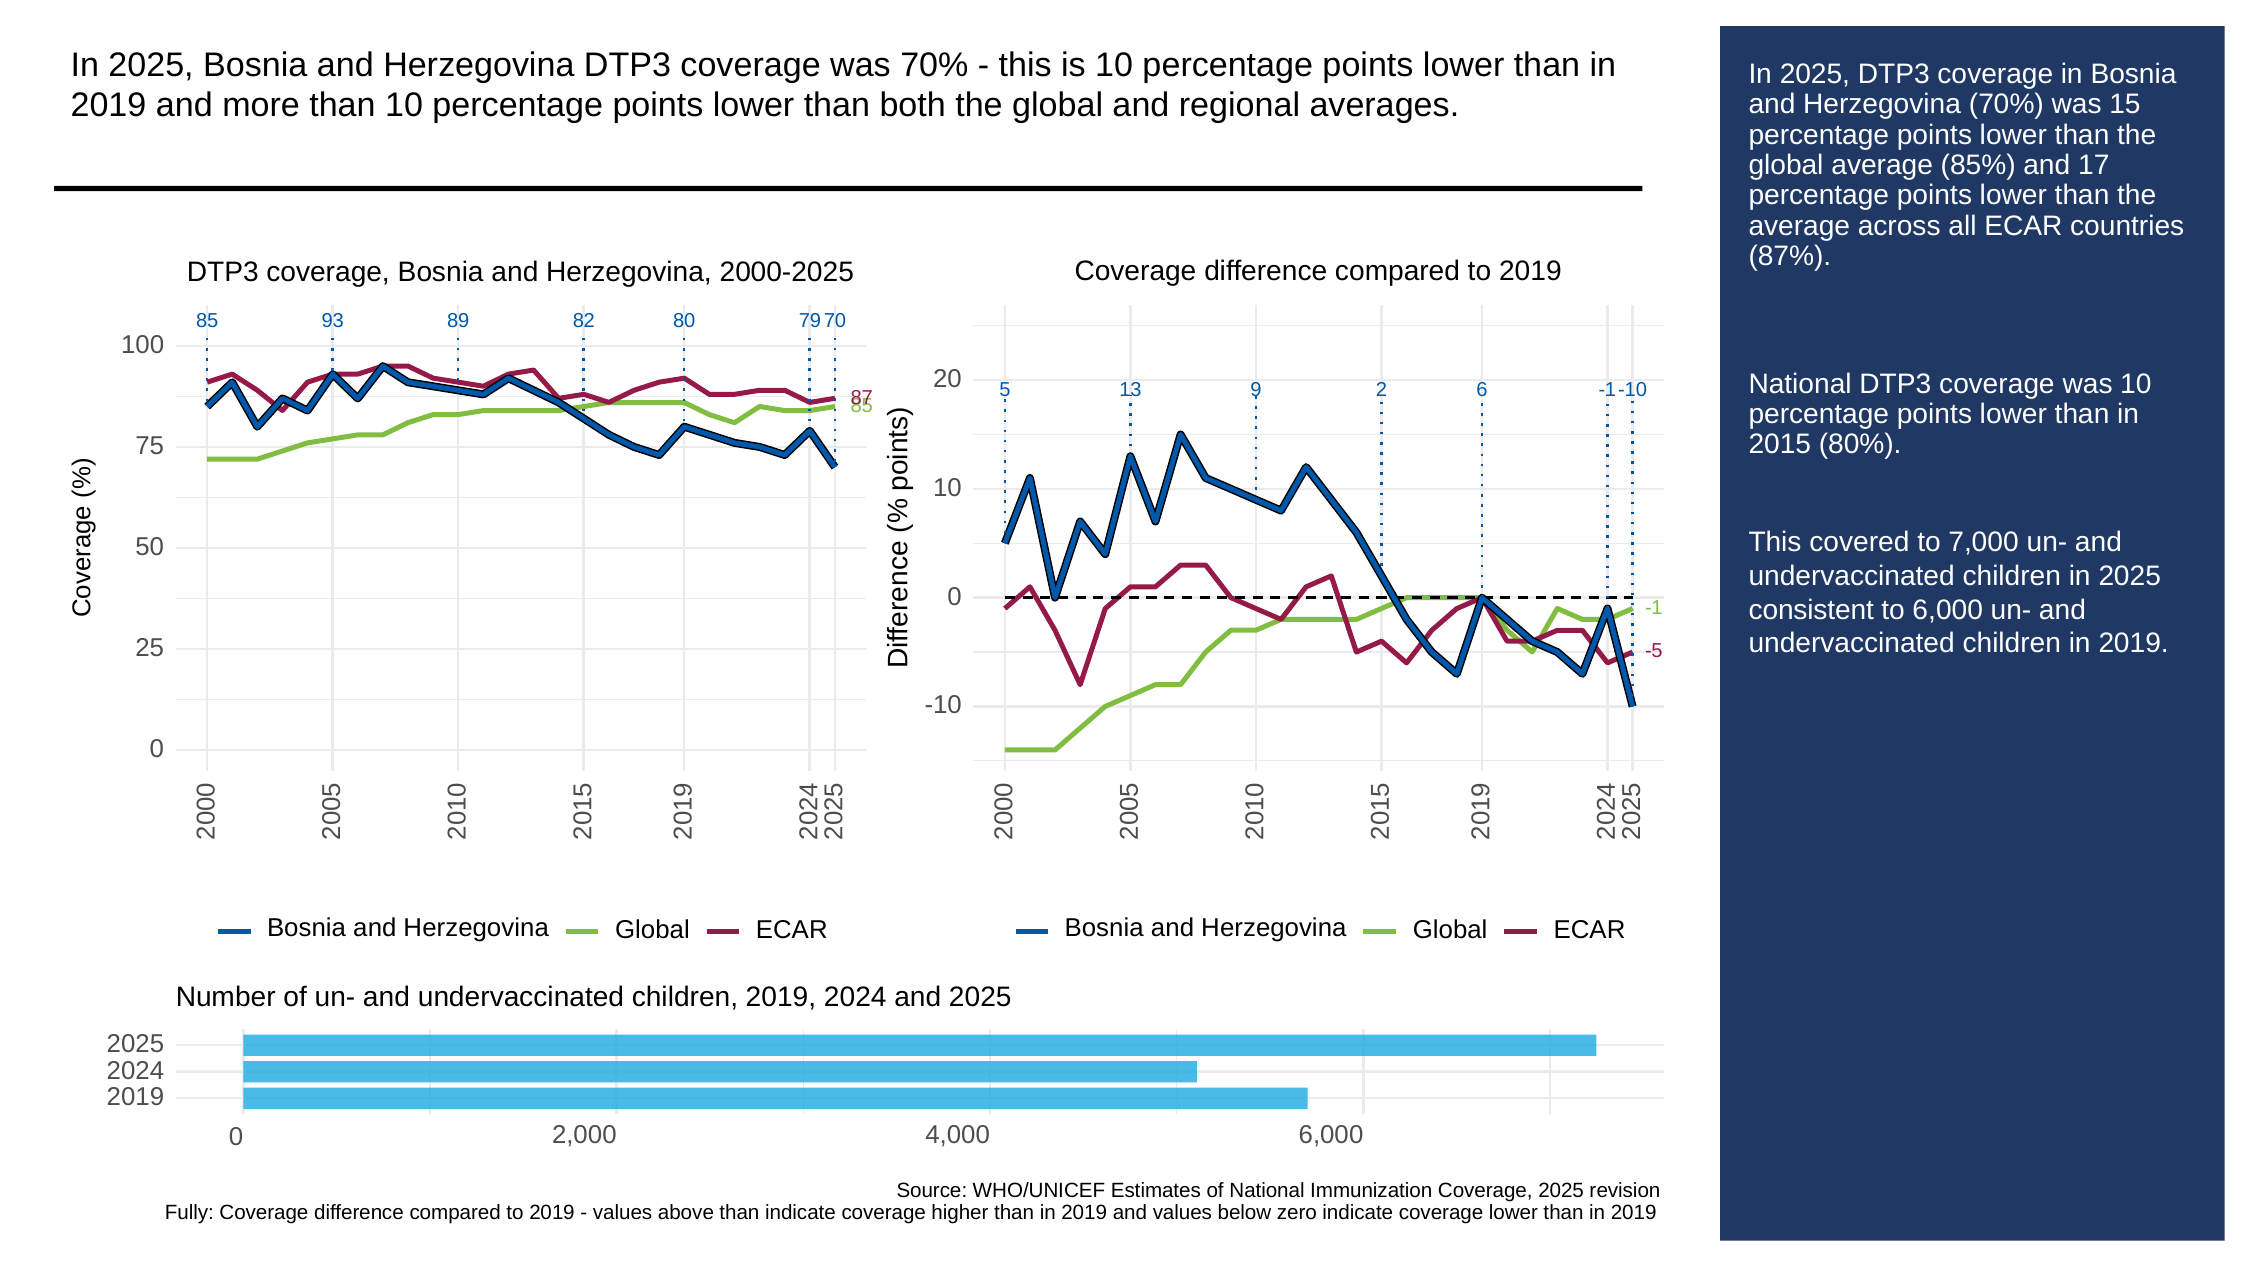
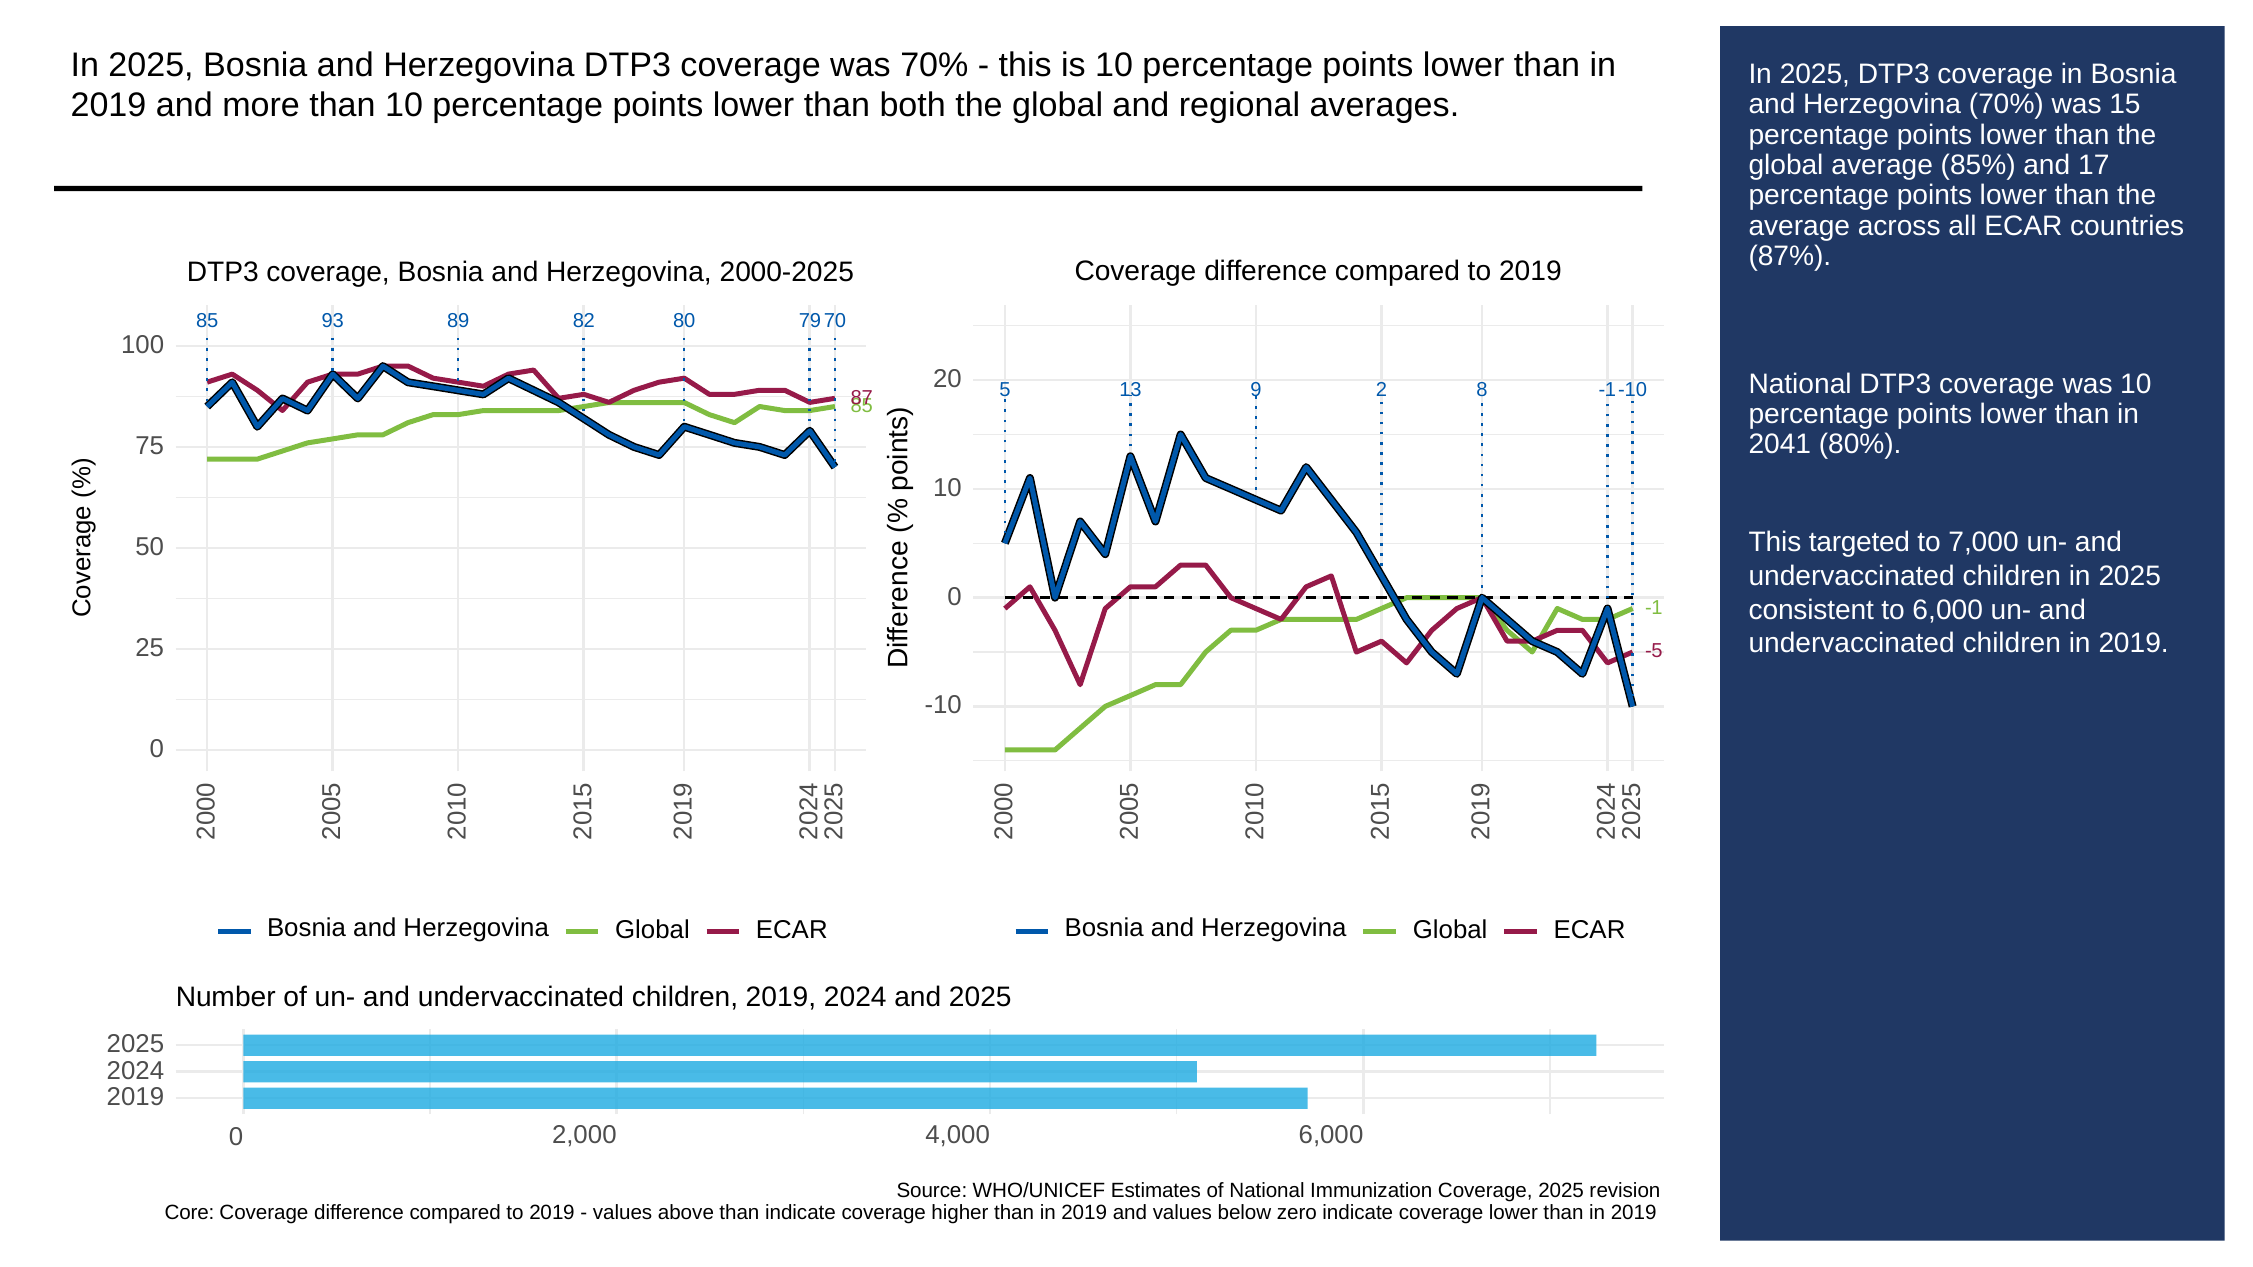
6: 6 -> 8
2015: 2015 -> 2041
covered: covered -> targeted
Fully: Fully -> Core
